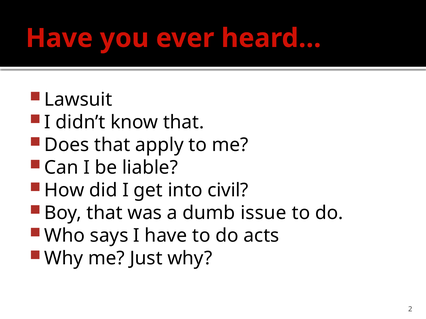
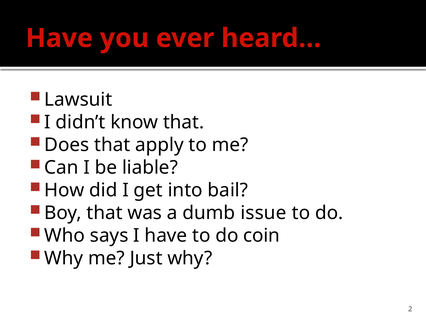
civil: civil -> bail
acts: acts -> coin
